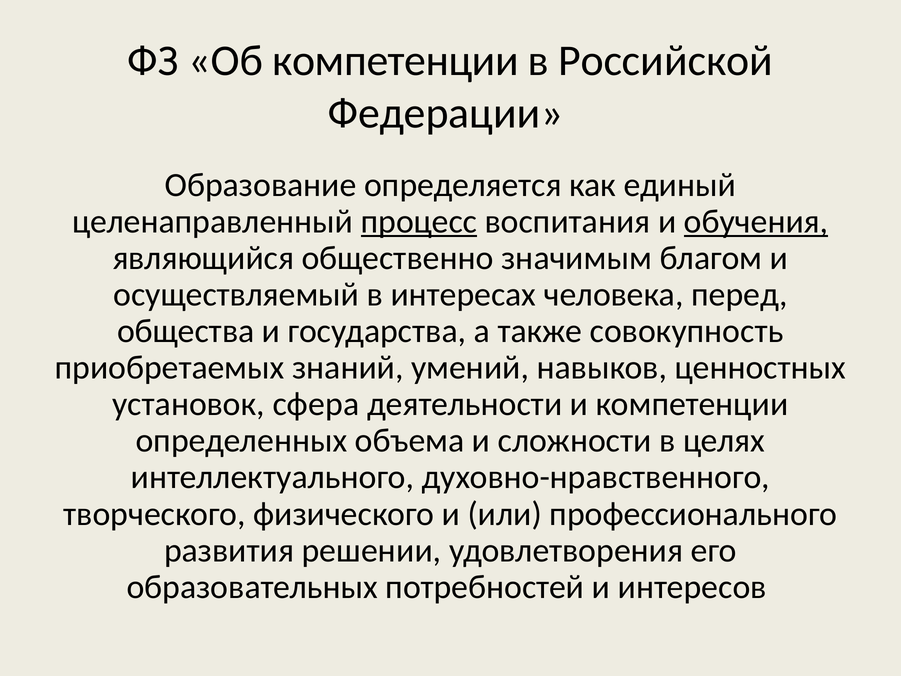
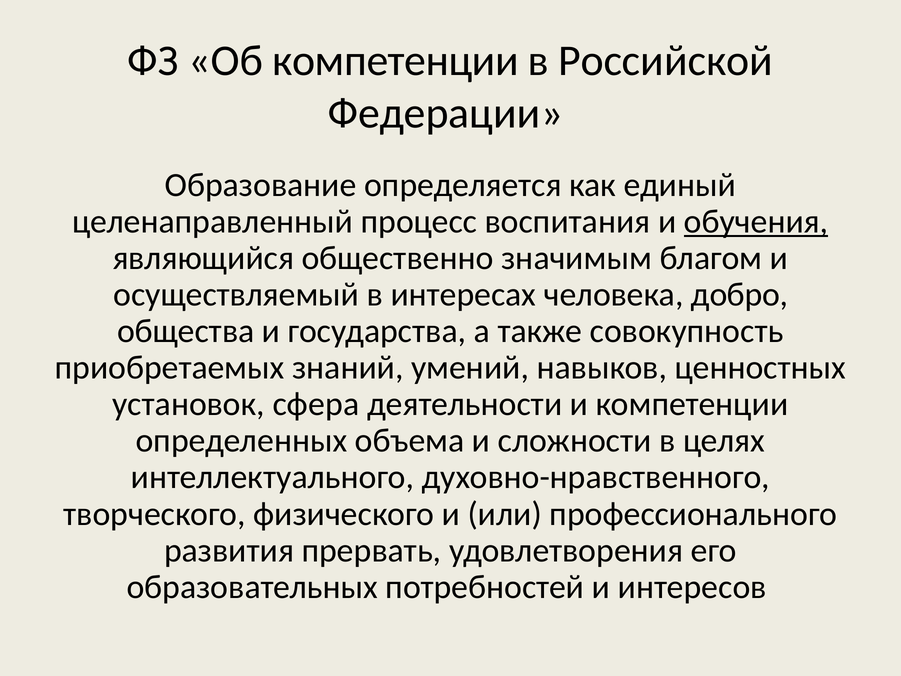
процесс underline: present -> none
перед: перед -> добро
решении: решении -> прервать
